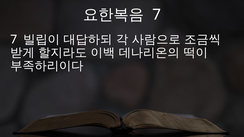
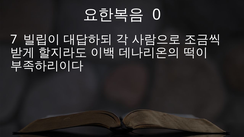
7 at (157, 15): 7 -> 0
